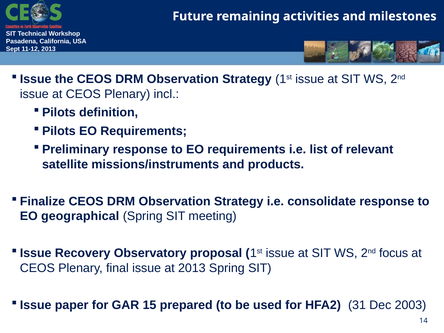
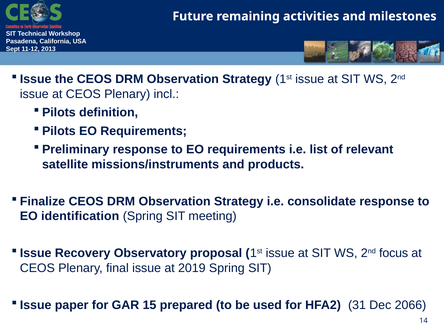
geographical: geographical -> identification
at 2013: 2013 -> 2019
2003: 2003 -> 2066
